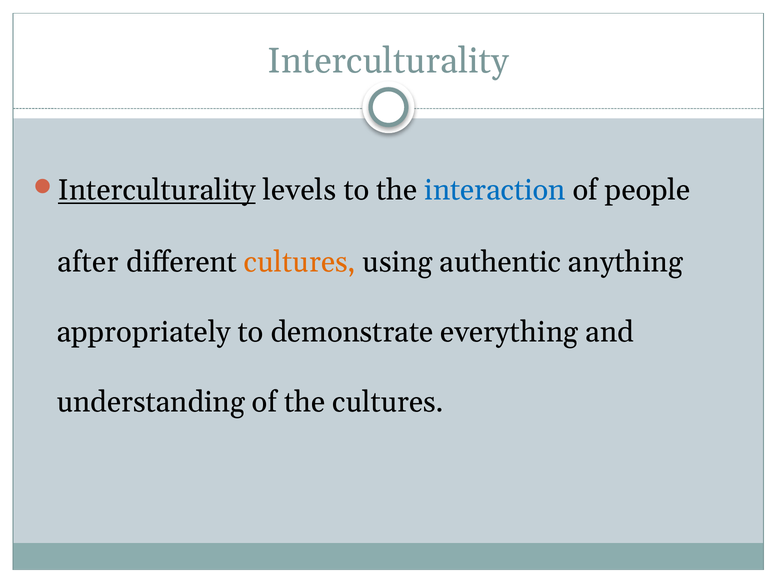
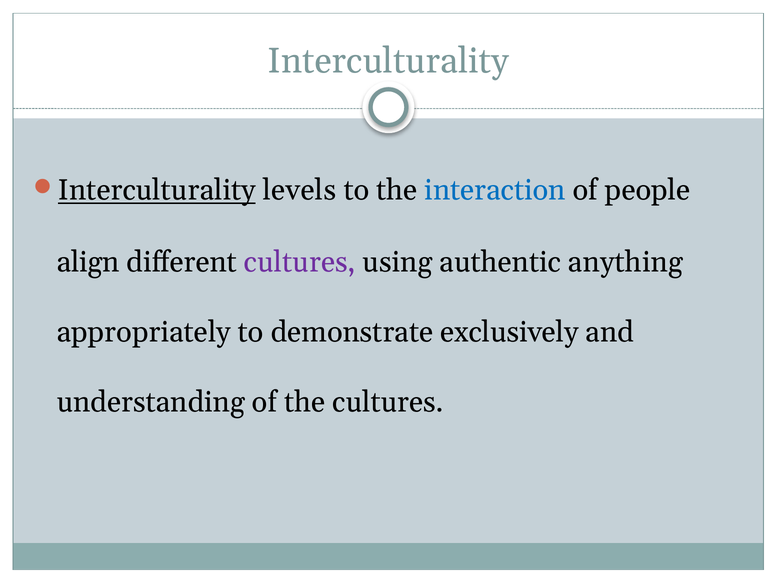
after: after -> align
cultures at (300, 262) colour: orange -> purple
everything: everything -> exclusively
